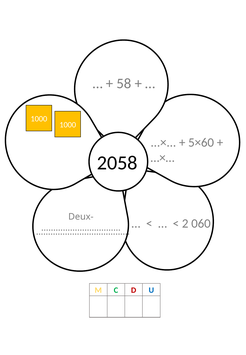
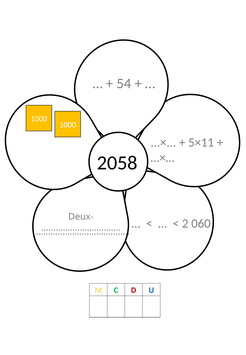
58: 58 -> 54
5×60: 5×60 -> 5×11
